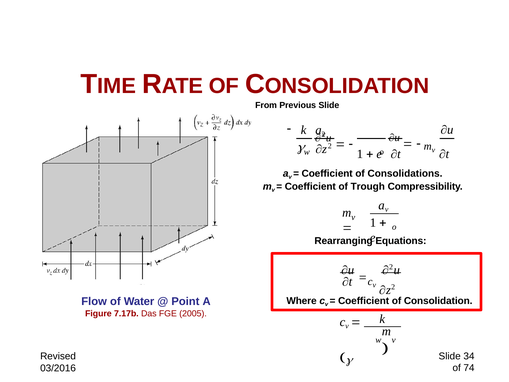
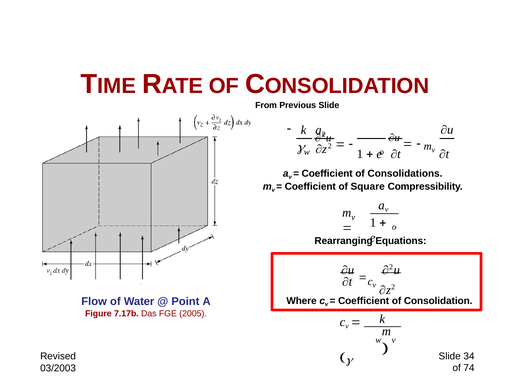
Trough: Trough -> Square
03/2016: 03/2016 -> 03/2003
